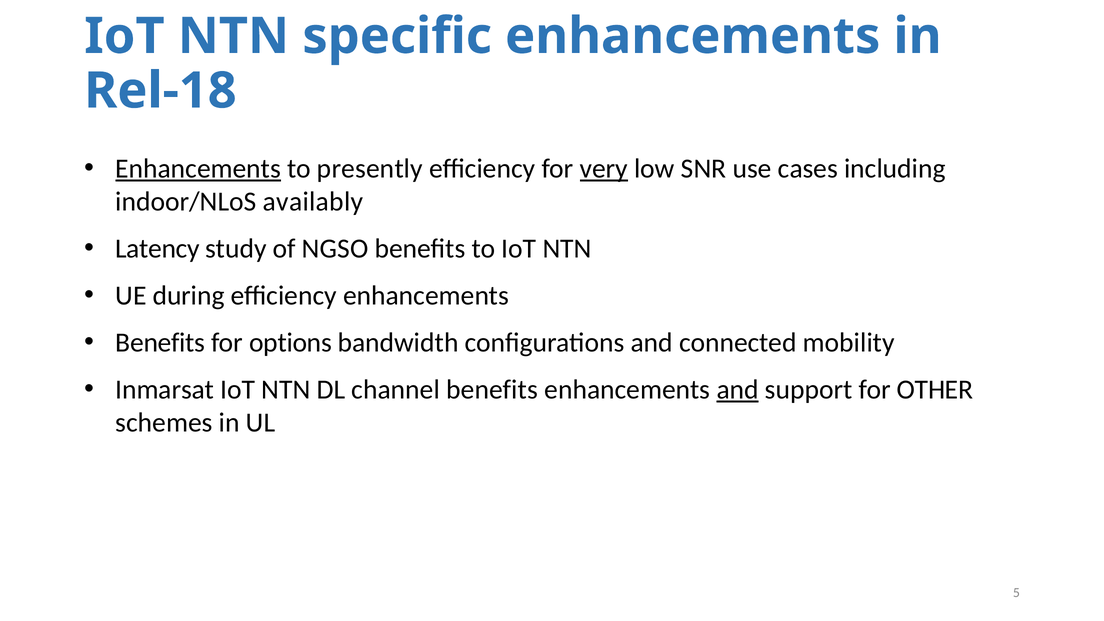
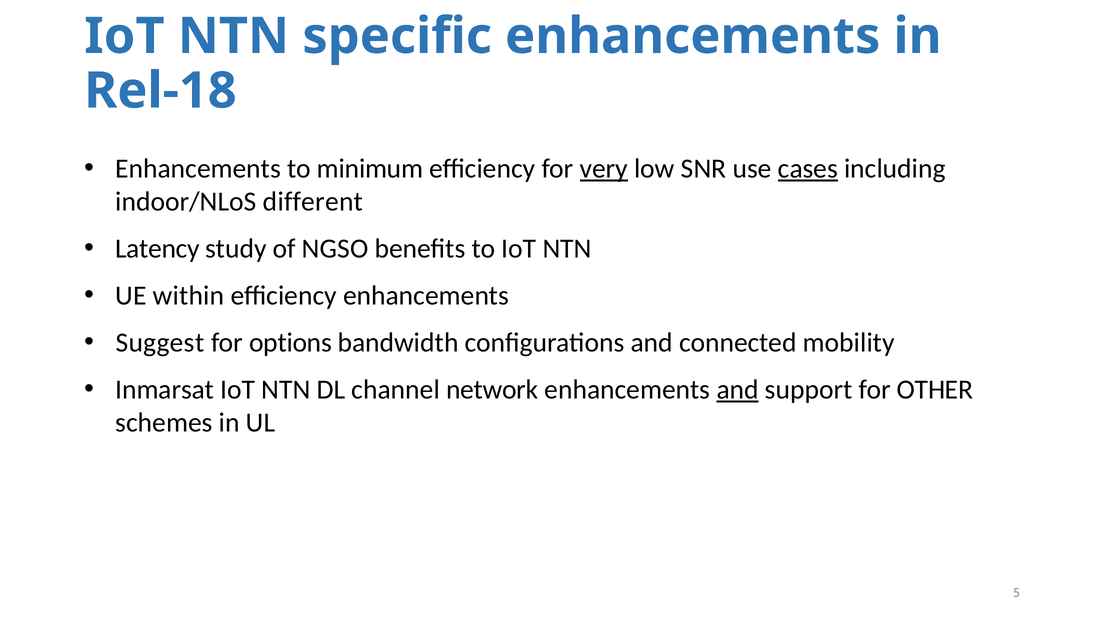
Enhancements at (198, 169) underline: present -> none
presently: presently -> minimum
cases underline: none -> present
availably: availably -> different
during: during -> within
Benefits at (160, 343): Benefits -> Suggest
channel benefits: benefits -> network
